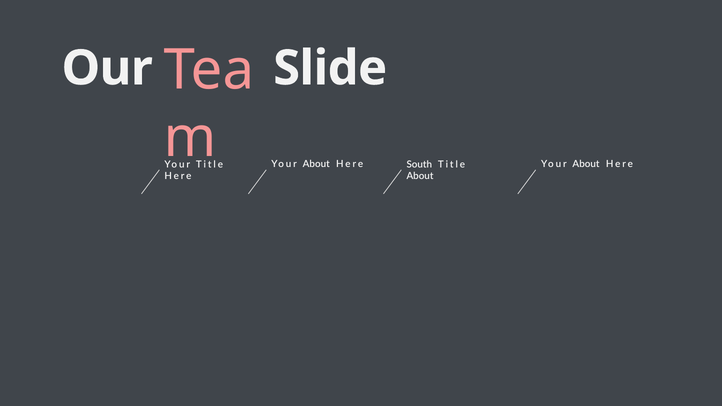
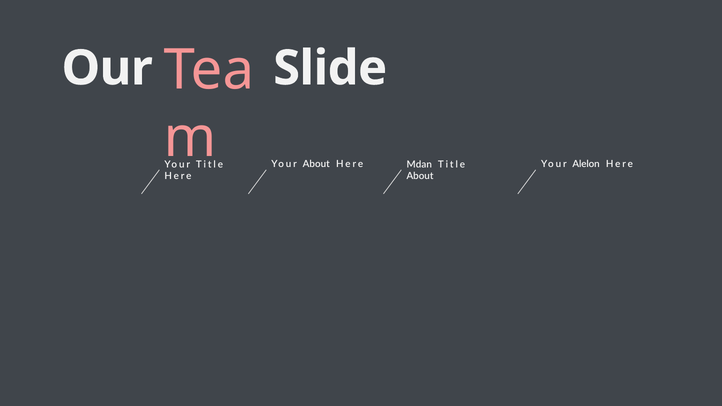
About at (586, 164): About -> Alelon
South: South -> Mdan
